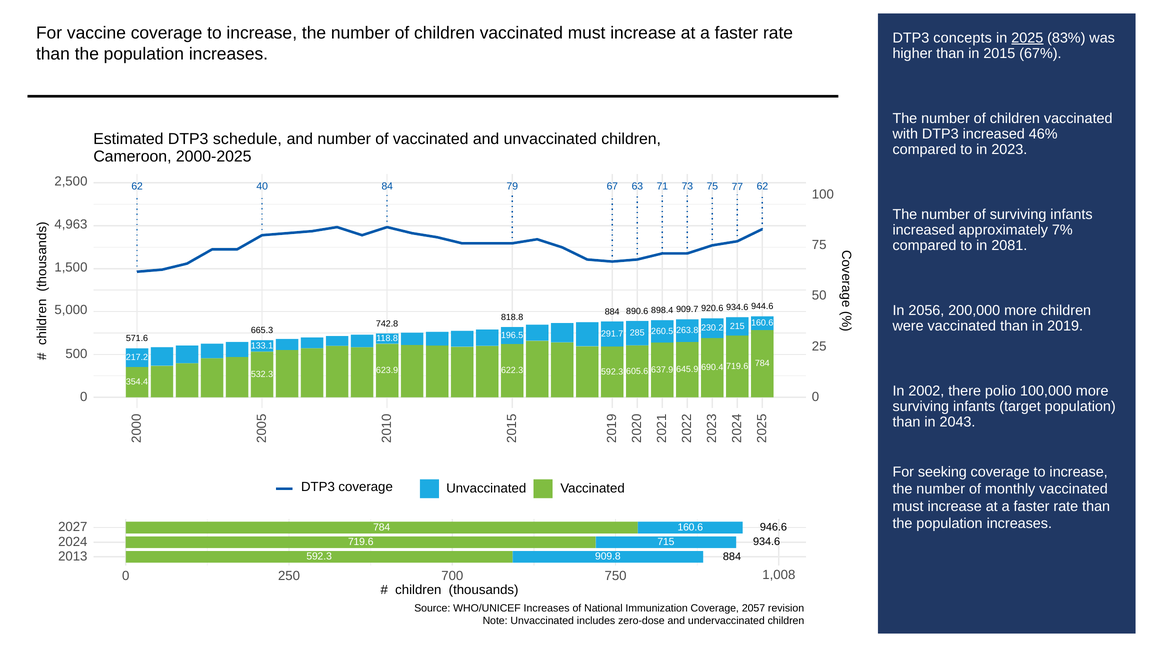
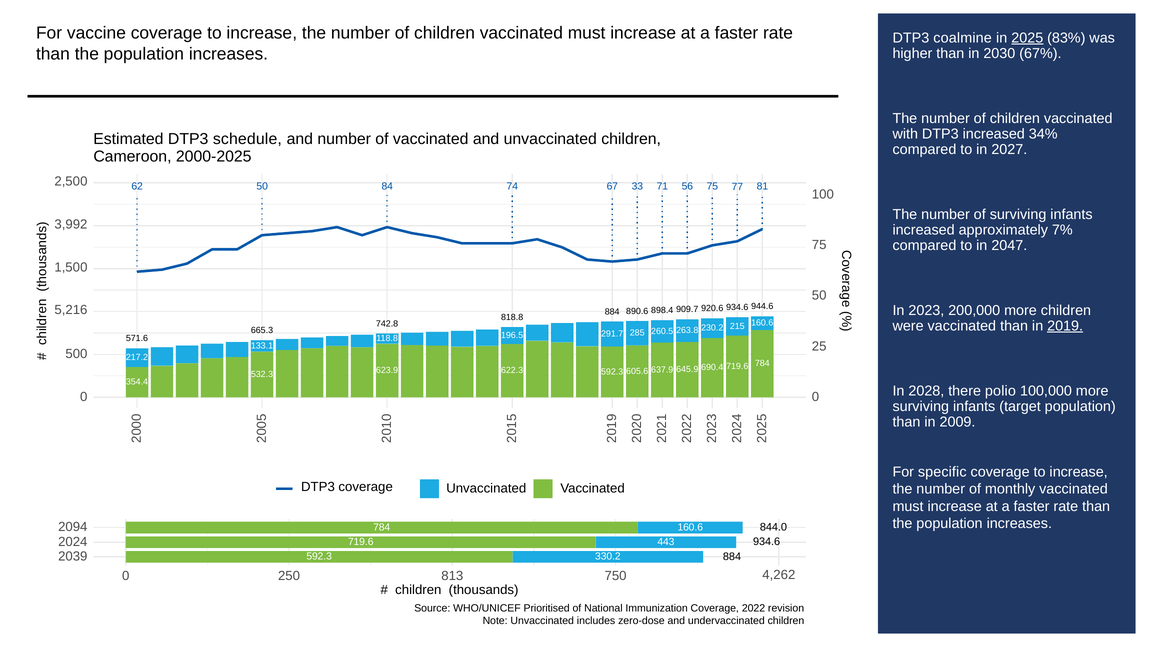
concepts: concepts -> coalmine
2015: 2015 -> 2030
46%: 46% -> 34%
2023: 2023 -> 2027
62 40: 40 -> 50
79: 79 -> 74
63: 63 -> 33
73: 73 -> 56
77 62: 62 -> 81
4,963: 4,963 -> 3,992
2081: 2081 -> 2047
2056: 2056 -> 2023
5,000: 5,000 -> 5,216
2019 underline: none -> present
2002: 2002 -> 2028
2043: 2043 -> 2009
seeking: seeking -> specific
2027: 2027 -> 2094
946.6: 946.6 -> 844.0
715: 715 -> 443
2013: 2013 -> 2039
909.8: 909.8 -> 330.2
700: 700 -> 813
1,008: 1,008 -> 4,262
WHO/UNICEF Increases: Increases -> Prioritised
2057: 2057 -> 2022
